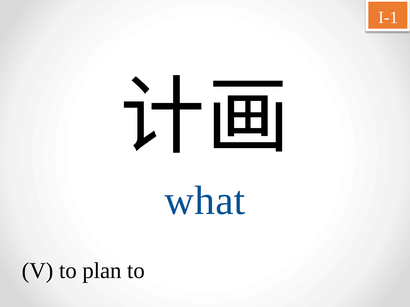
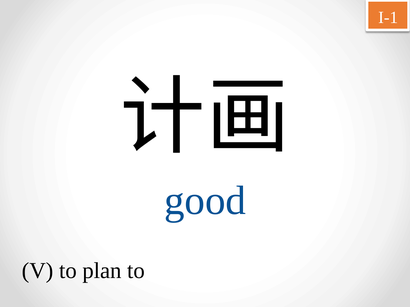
what: what -> good
